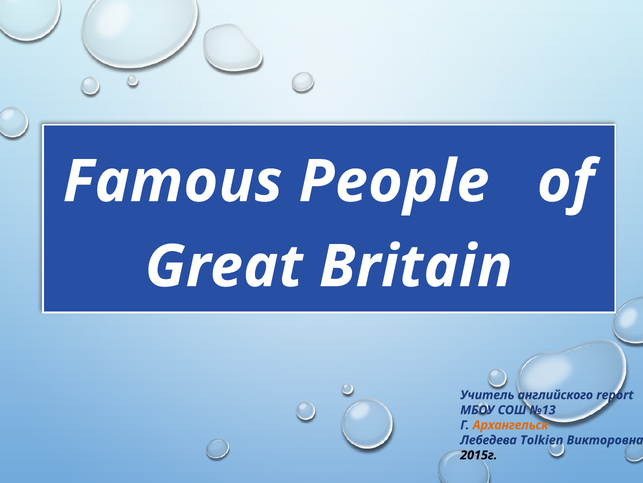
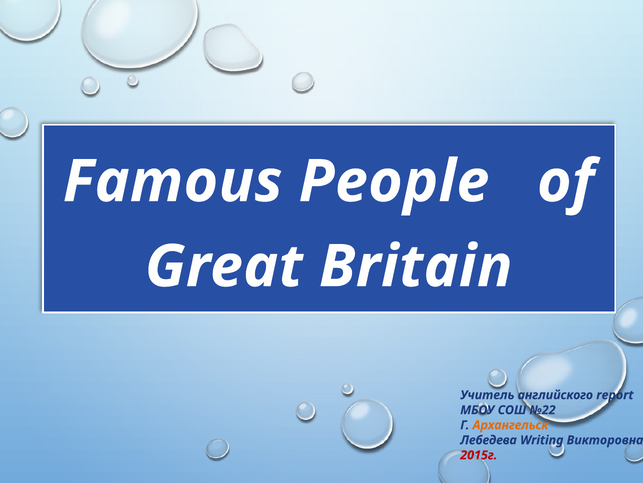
№13: №13 -> №22
Tolkien: Tolkien -> Writing
2015г colour: black -> red
